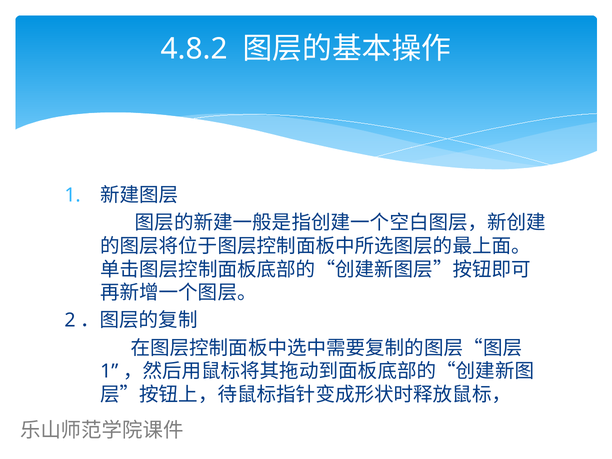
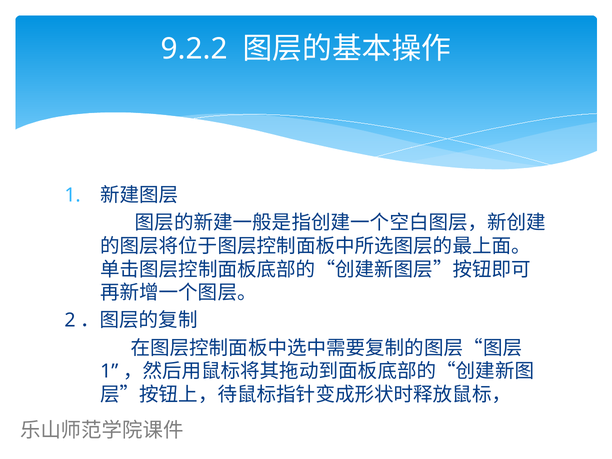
4.8.2: 4.8.2 -> 9.2.2
